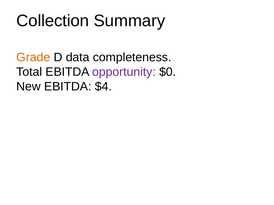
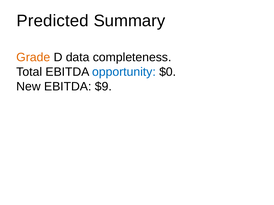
Collection: Collection -> Predicted
opportunity colour: purple -> blue
$4: $4 -> $9
